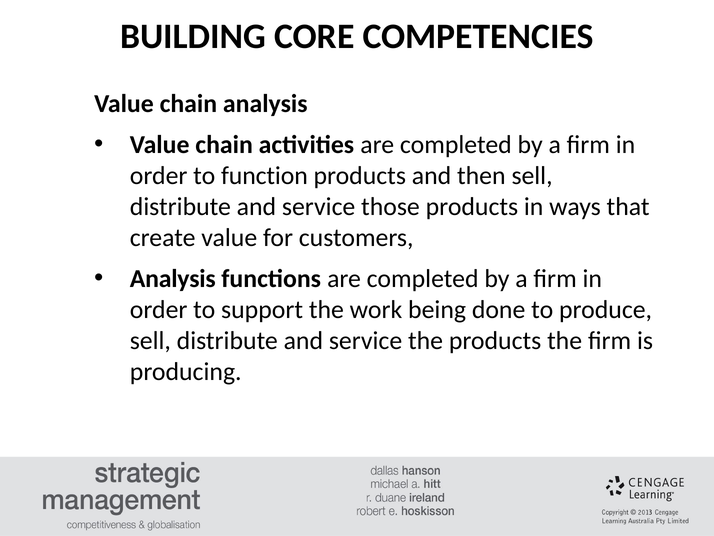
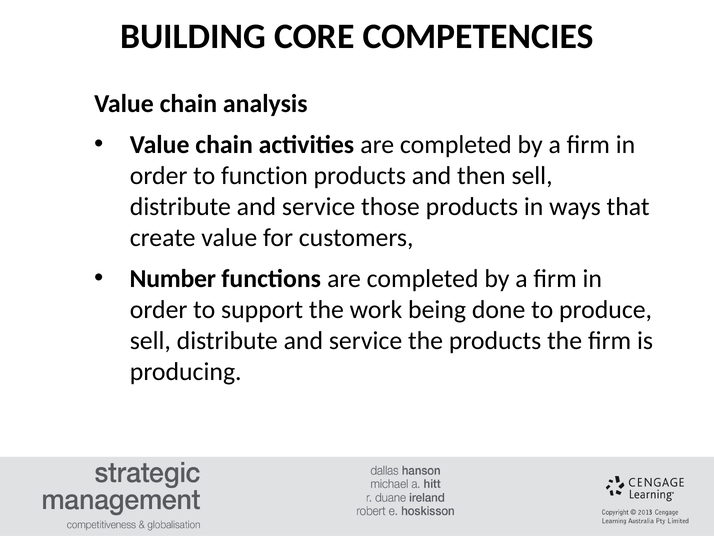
Analysis at (173, 278): Analysis -> Number
